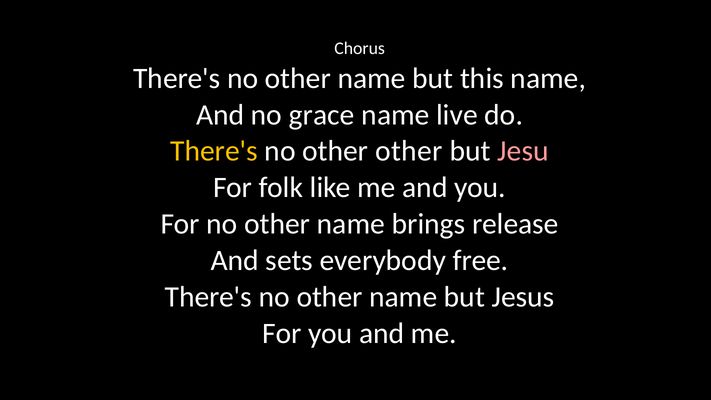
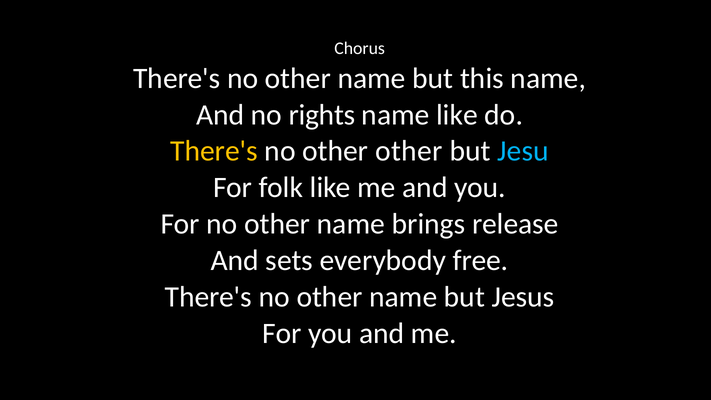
grace: grace -> rights
name live: live -> like
Jesu colour: pink -> light blue
